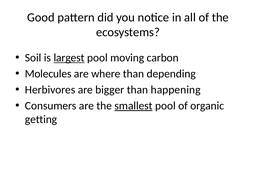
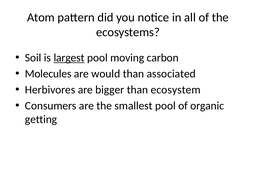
Good: Good -> Atom
where: where -> would
depending: depending -> associated
happening: happening -> ecosystem
smallest underline: present -> none
